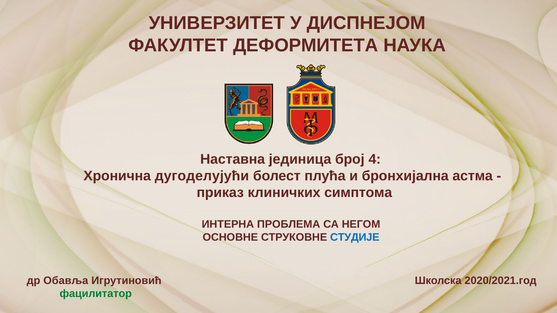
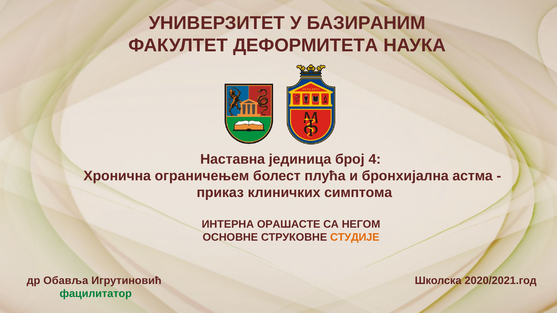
ДИСПНЕЈOМ: ДИСПНЕЈOМ -> БАЗИРАНИМ
дугоделујући: дугоделујући -> ограничењем
ПРОБЛЕМА: ПРОБЛЕМА -> ОРАШАСТЕ
СТУДИЈЕ colour: blue -> orange
